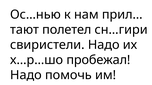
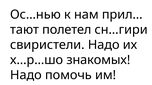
пробежал: пробежал -> знакомых
